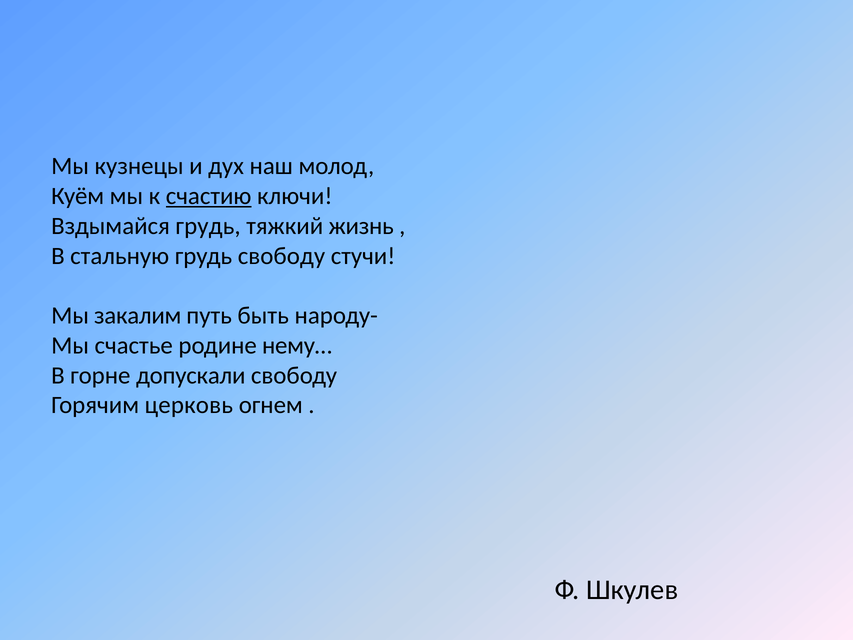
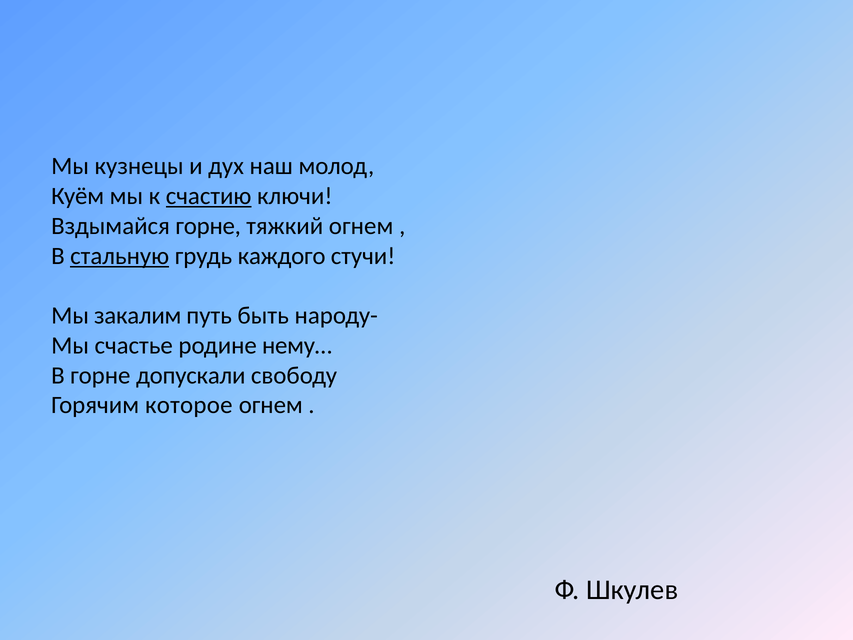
Вздымайся грудь: грудь -> горне
тяжкий жизнь: жизнь -> огнем
стальную underline: none -> present
грудь свободу: свободу -> каждого
церковь: церковь -> которое
